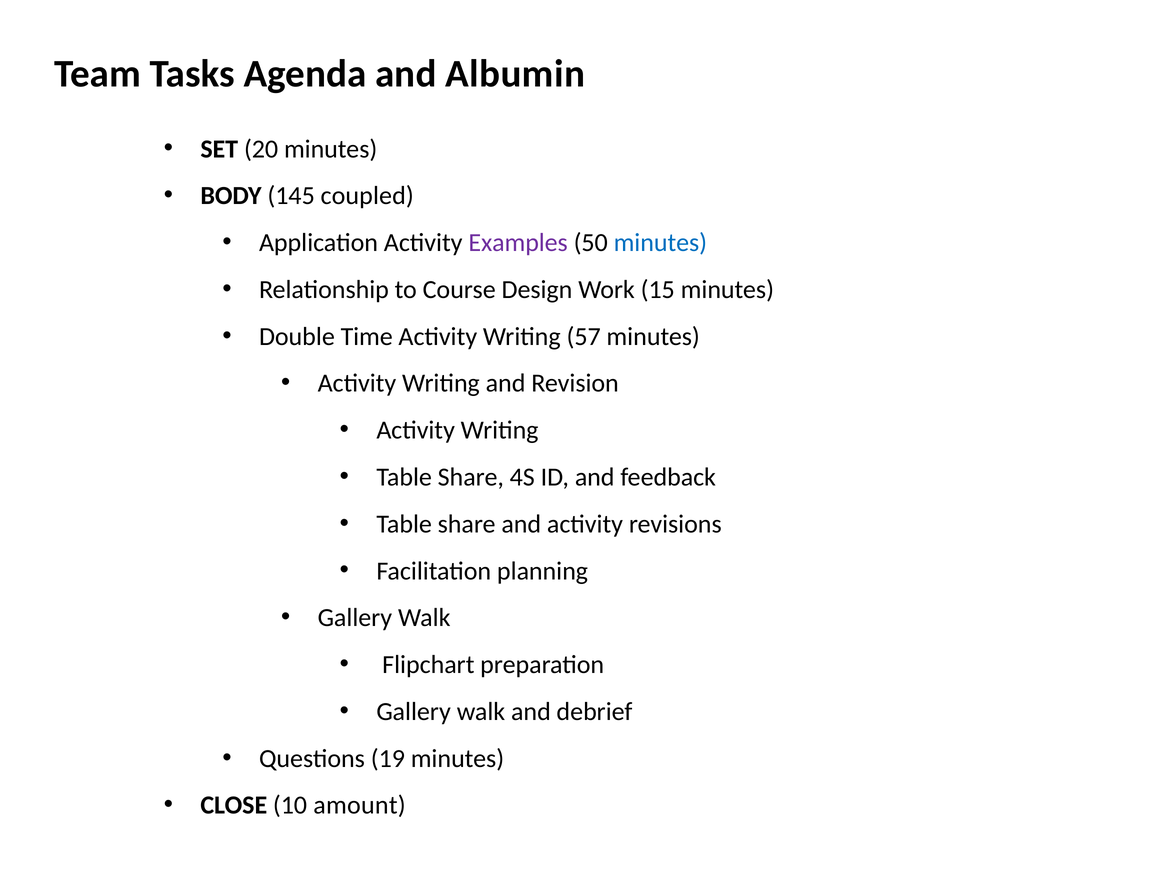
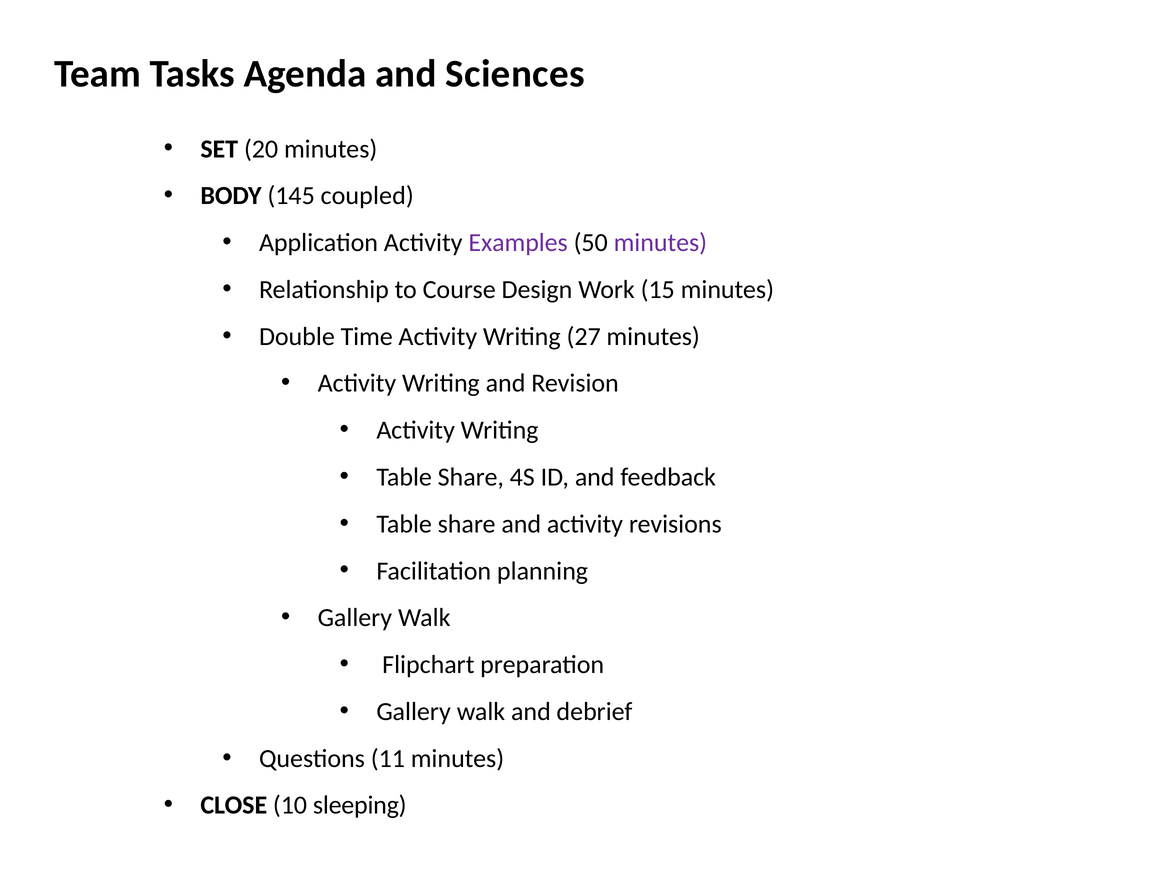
Albumin: Albumin -> Sciences
minutes at (660, 243) colour: blue -> purple
57: 57 -> 27
19: 19 -> 11
amount: amount -> sleeping
